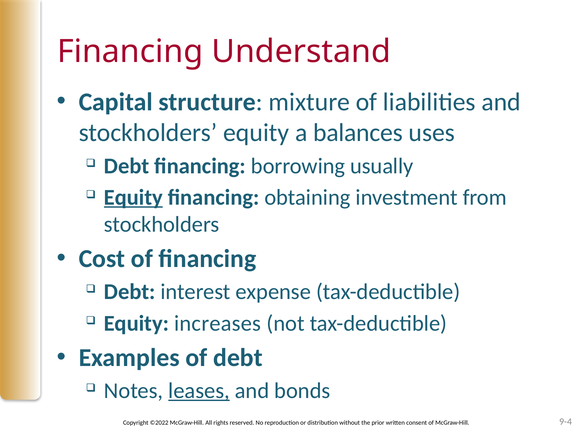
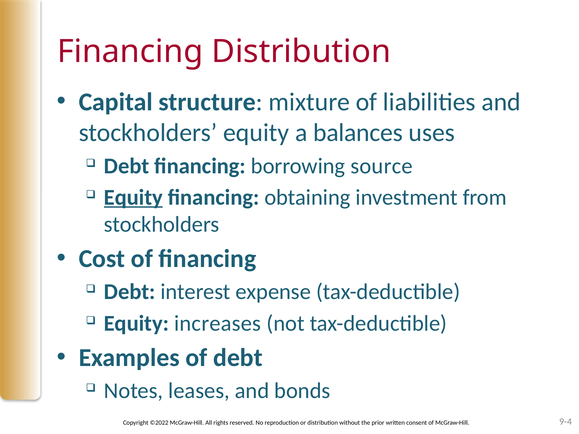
Financing Understand: Understand -> Distribution
usually: usually -> source
leases underline: present -> none
